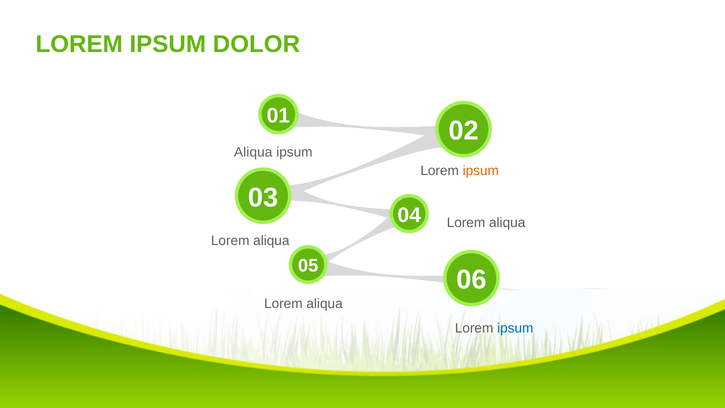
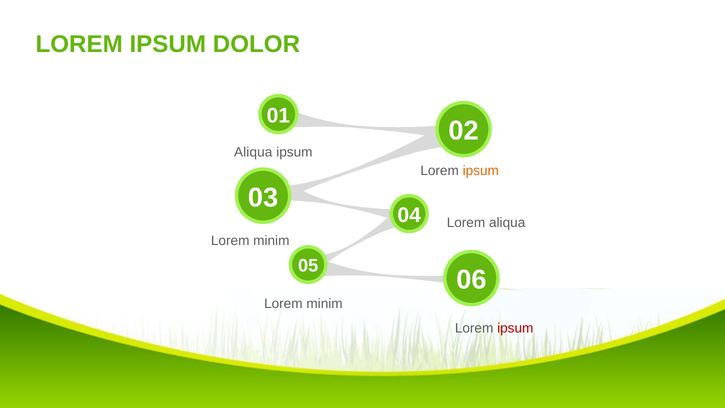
aliqua at (271, 241): aliqua -> minim
aliqua at (325, 303): aliqua -> minim
ipsum at (515, 328) colour: blue -> red
